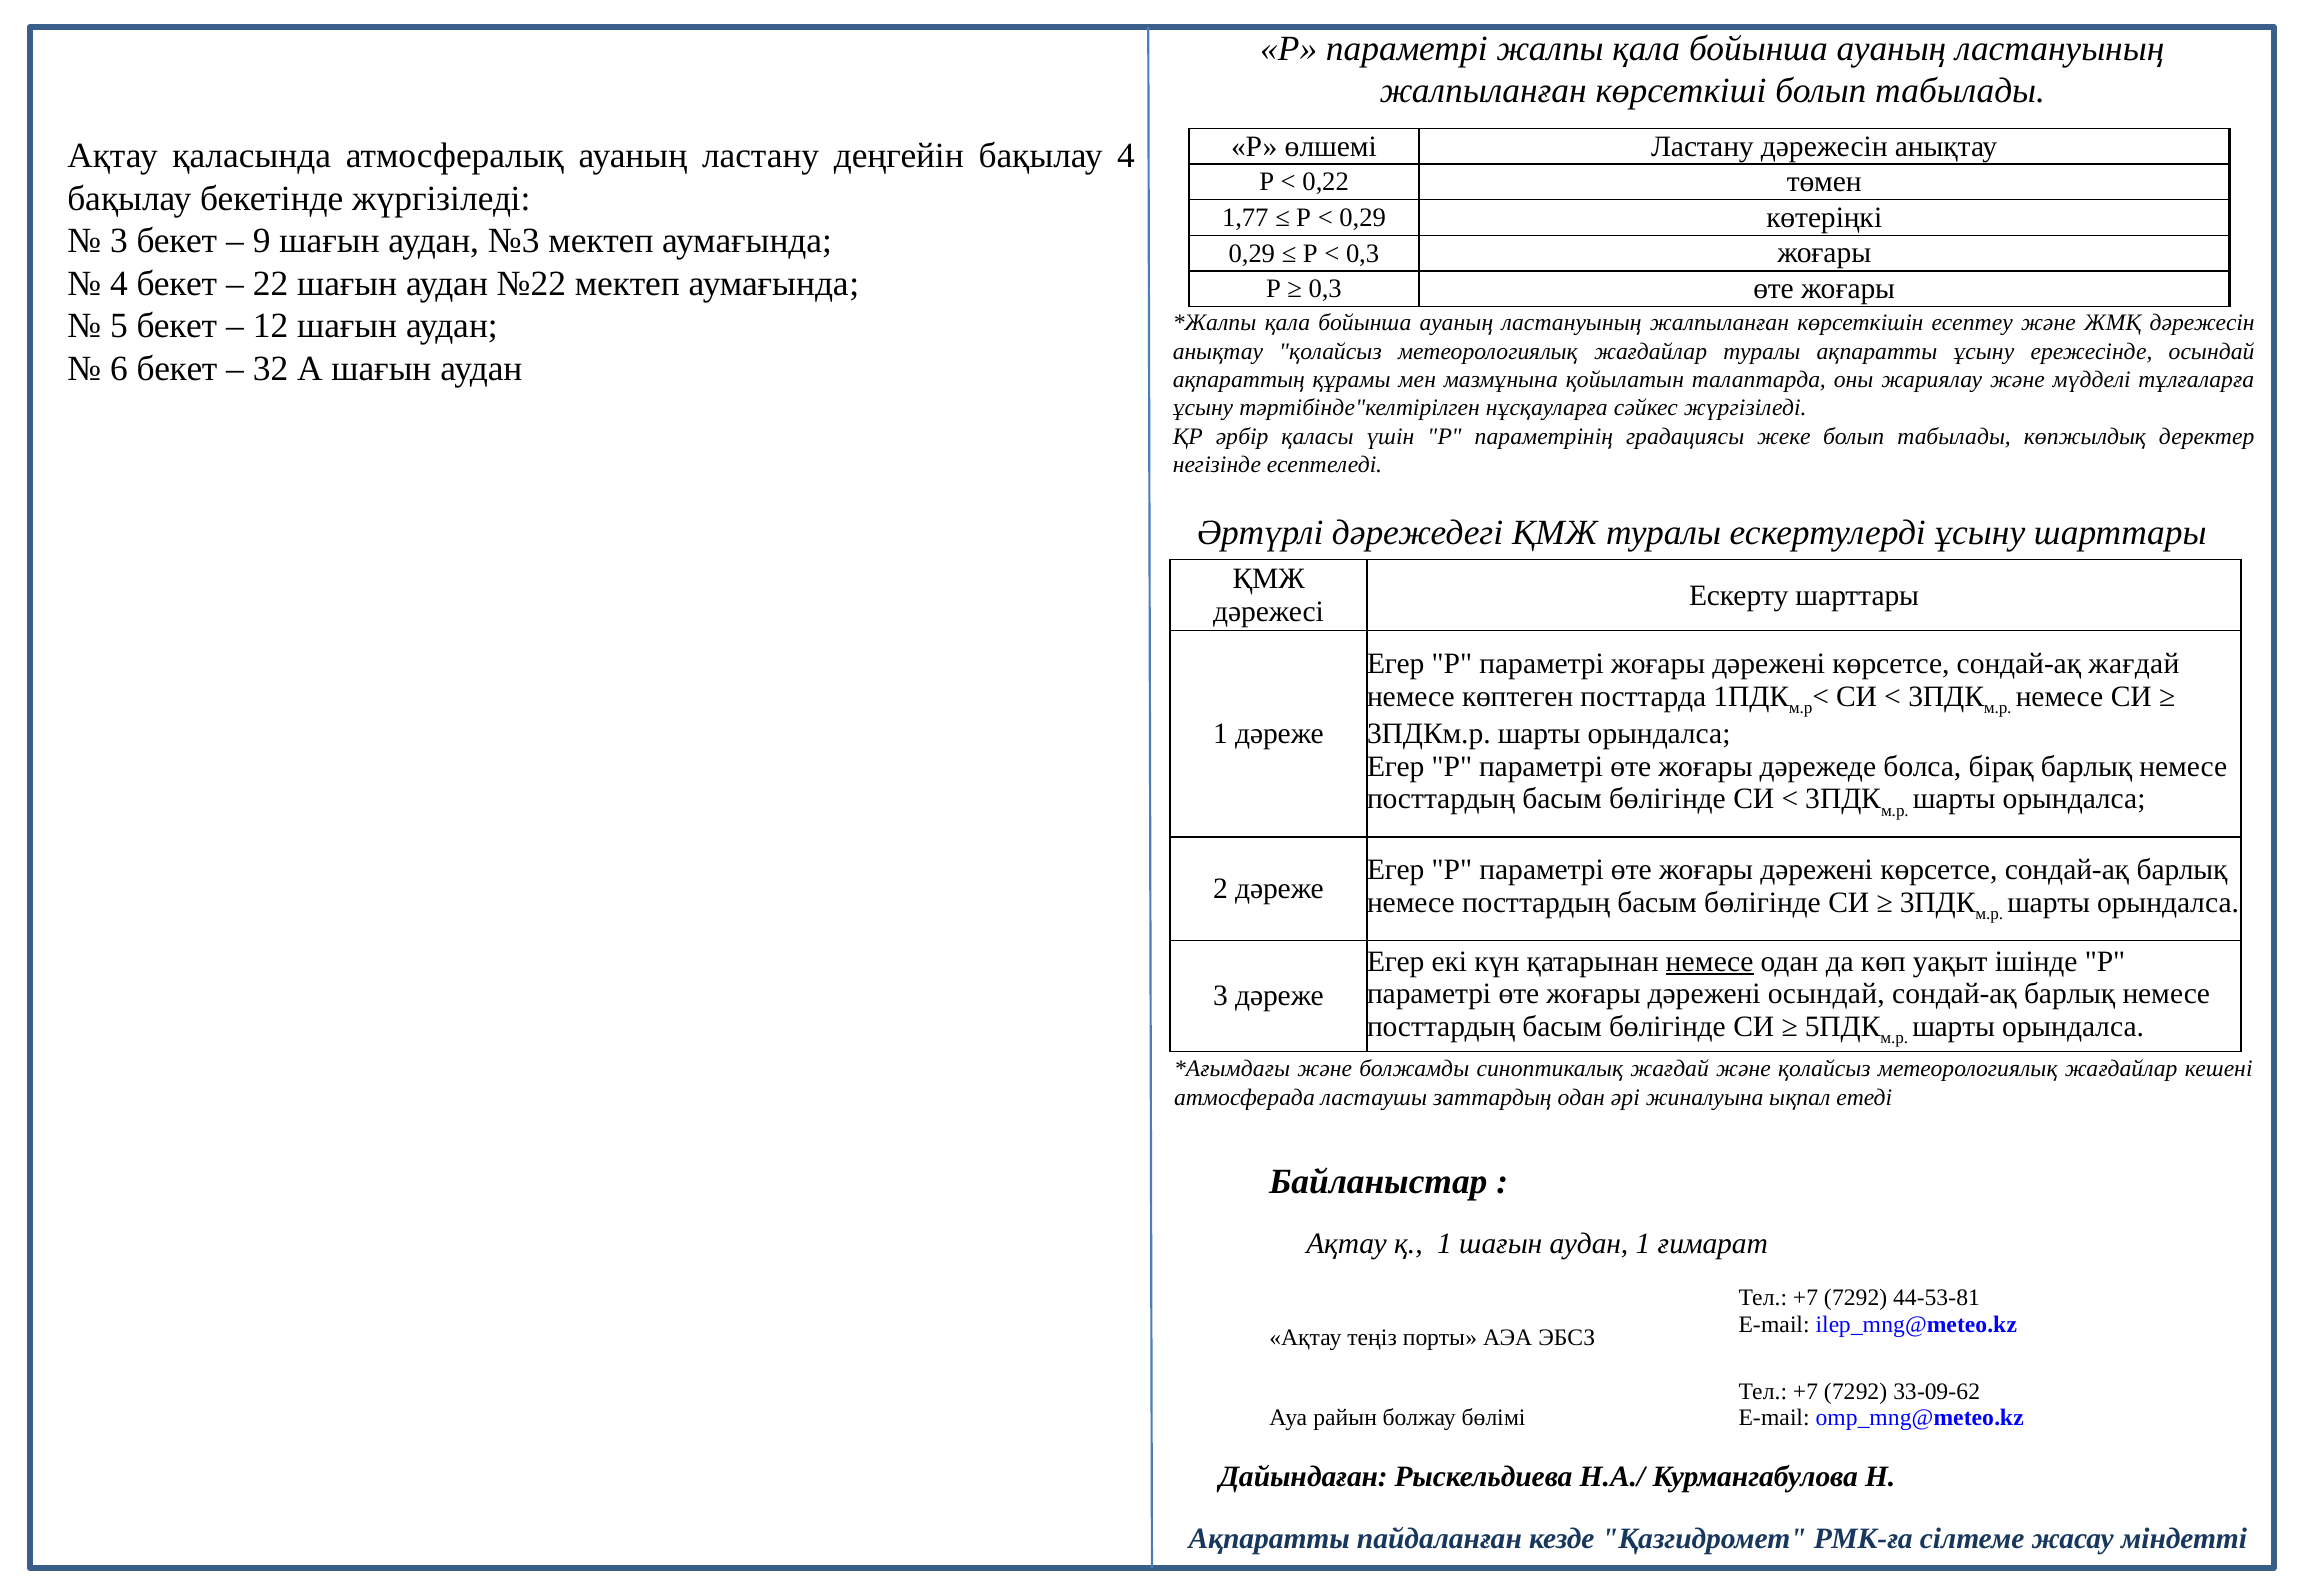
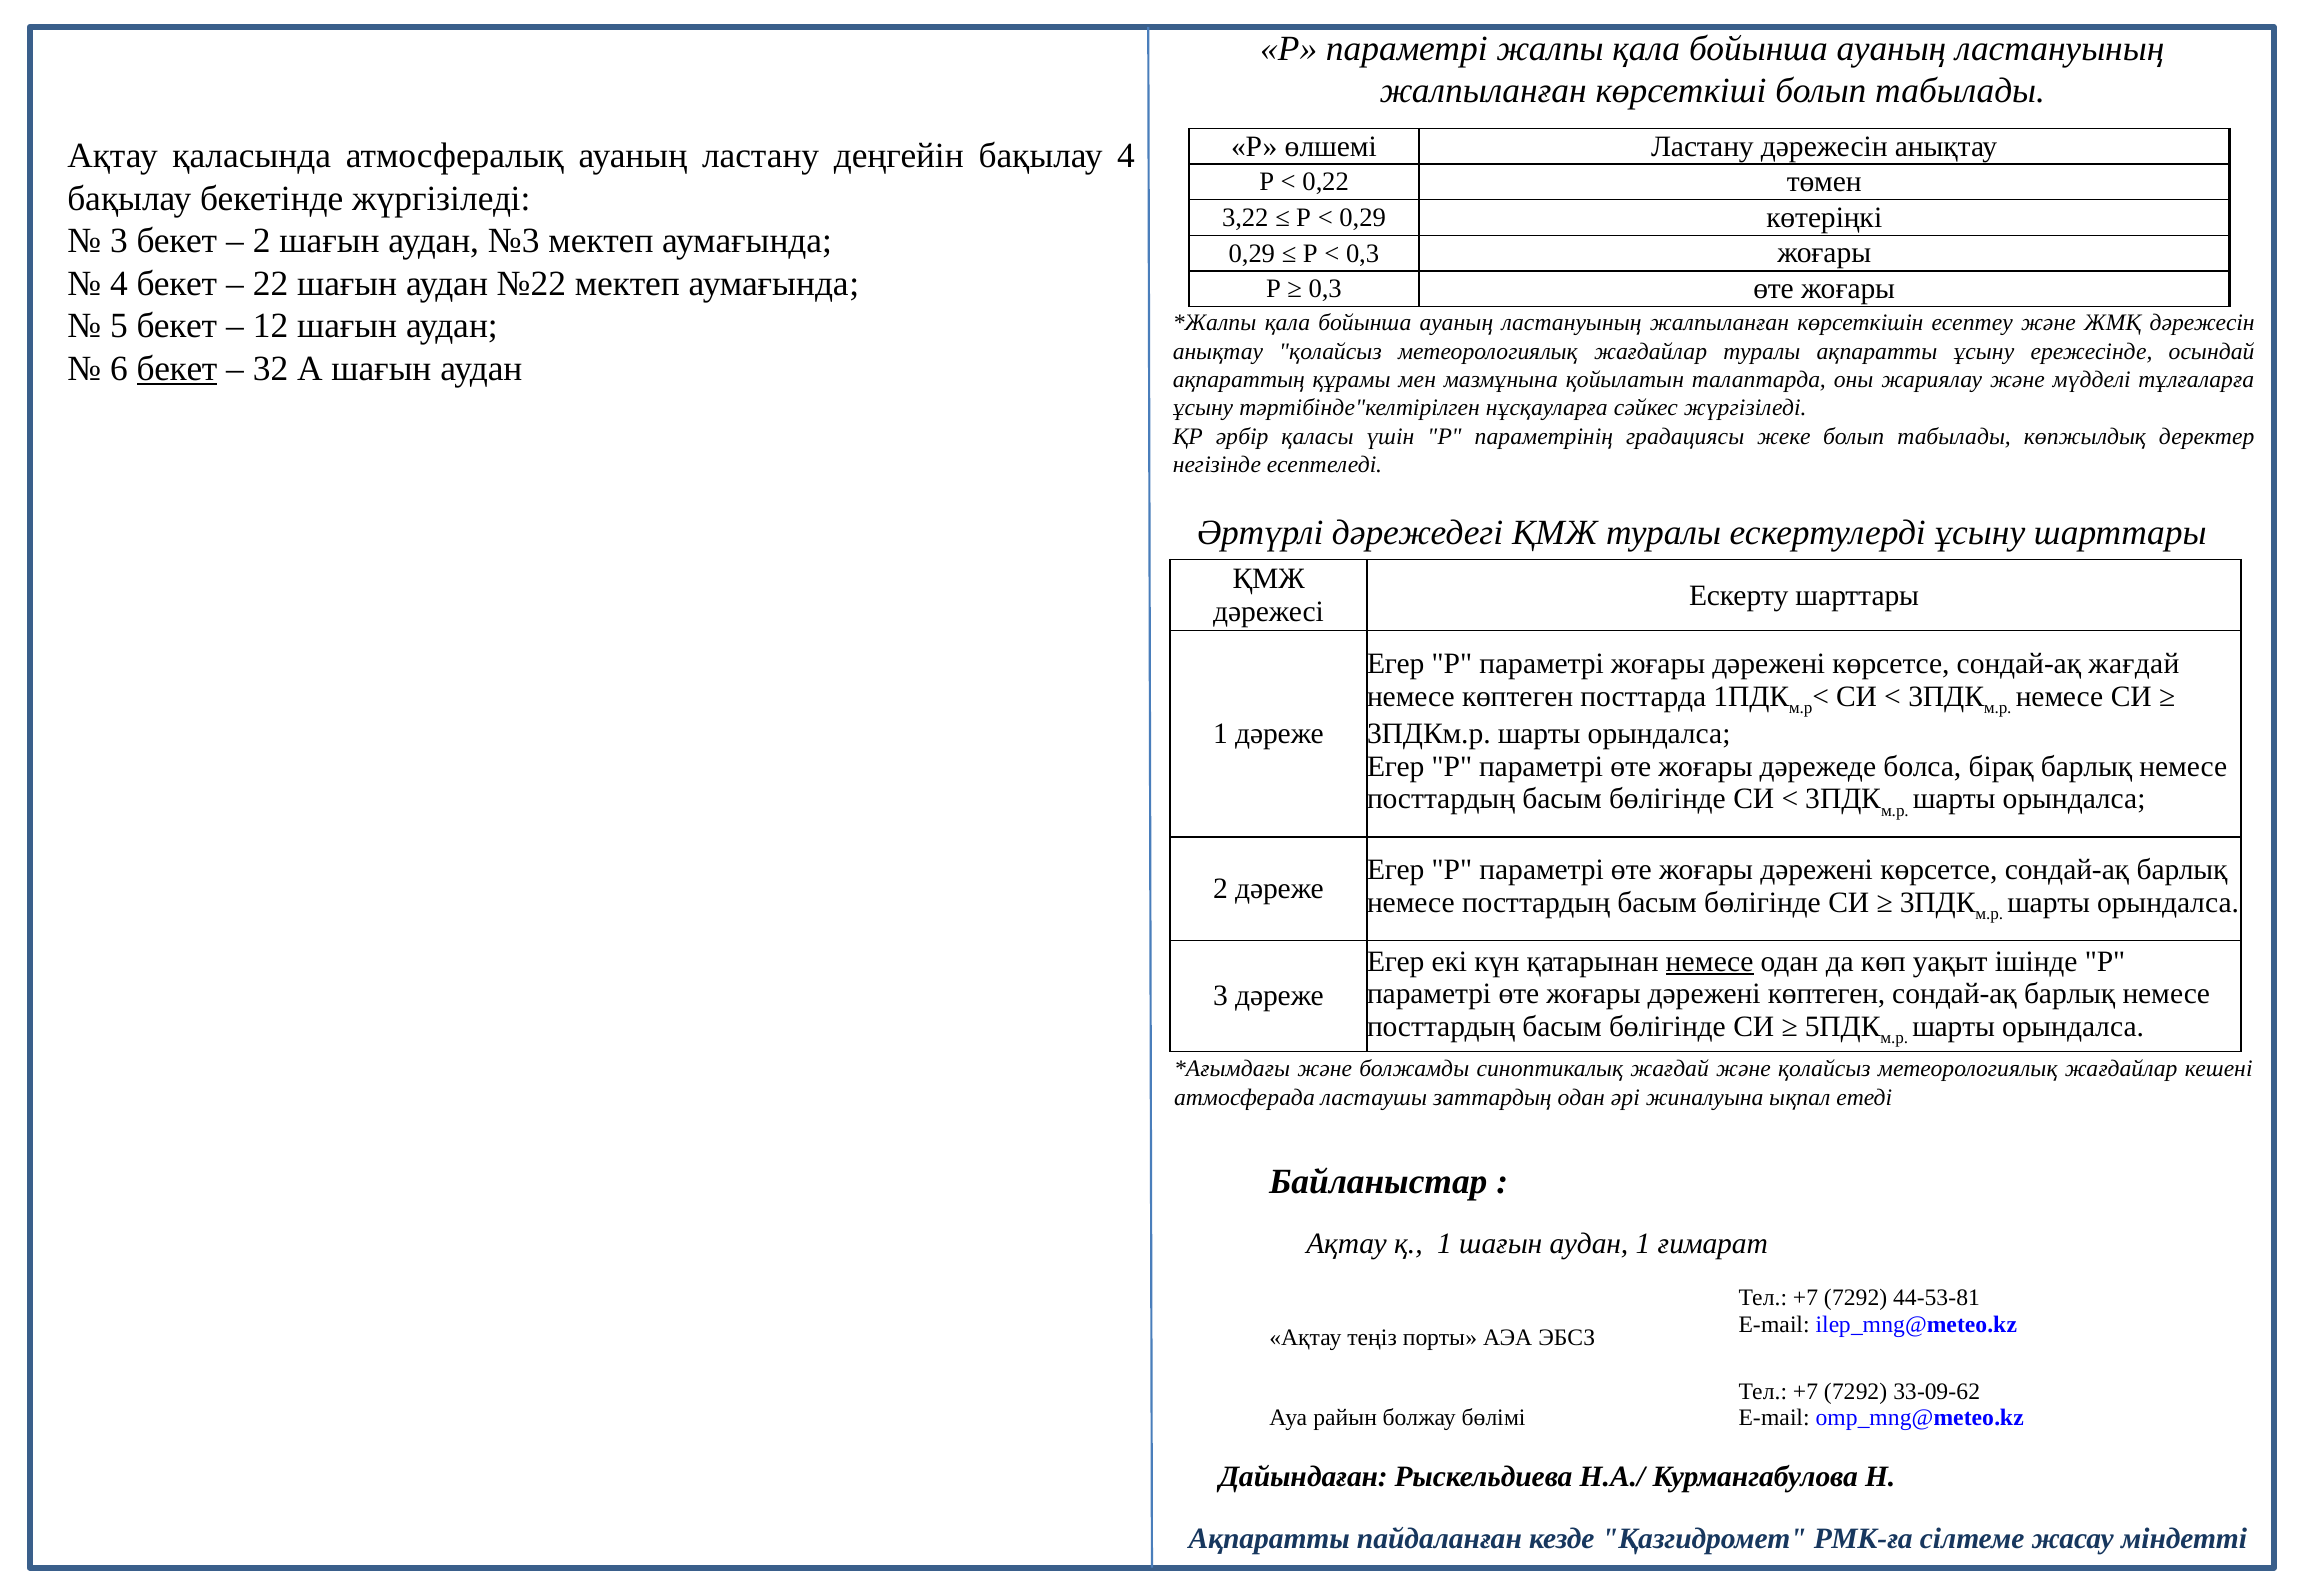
1,77: 1,77 -> 3,22
9 at (262, 241): 9 -> 2
бекет at (177, 369) underline: none -> present
дәрежені осындай: осындай -> көптеген
